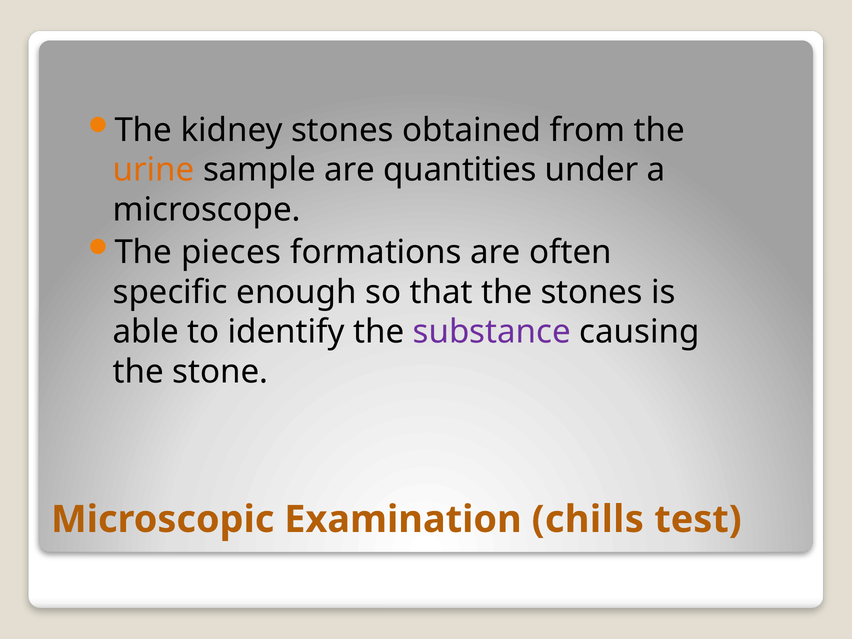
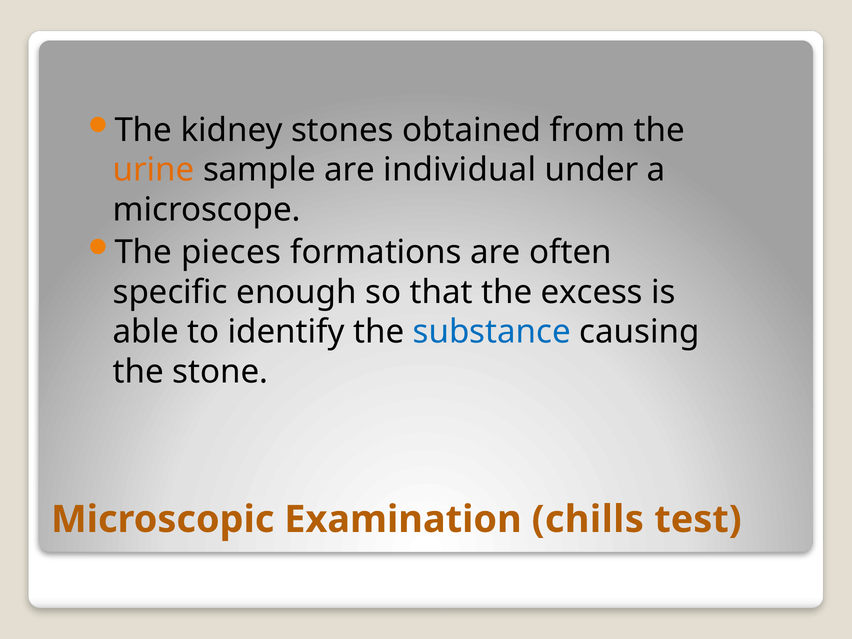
quantities: quantities -> individual
the stones: stones -> excess
substance colour: purple -> blue
